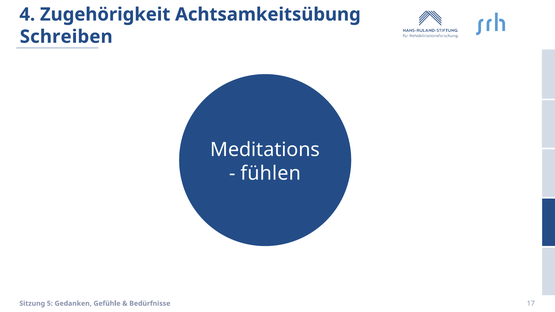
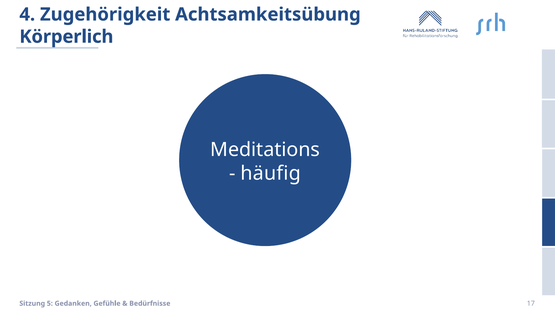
Schreiben: Schreiben -> Körperlich
fühlen: fühlen -> häufig
